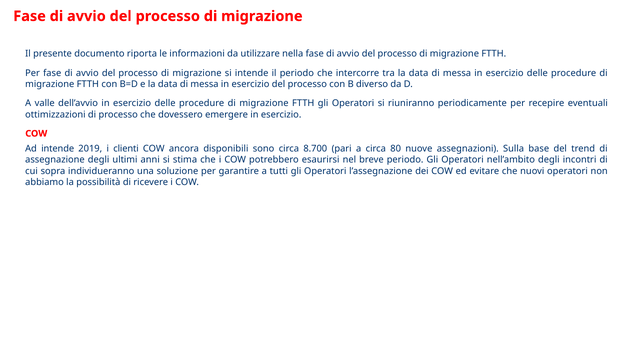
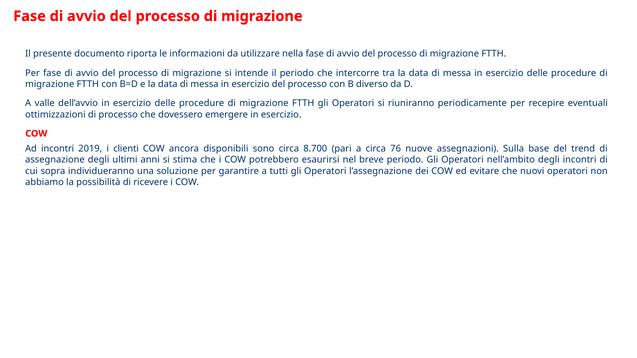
Ad intende: intende -> incontri
80: 80 -> 76
